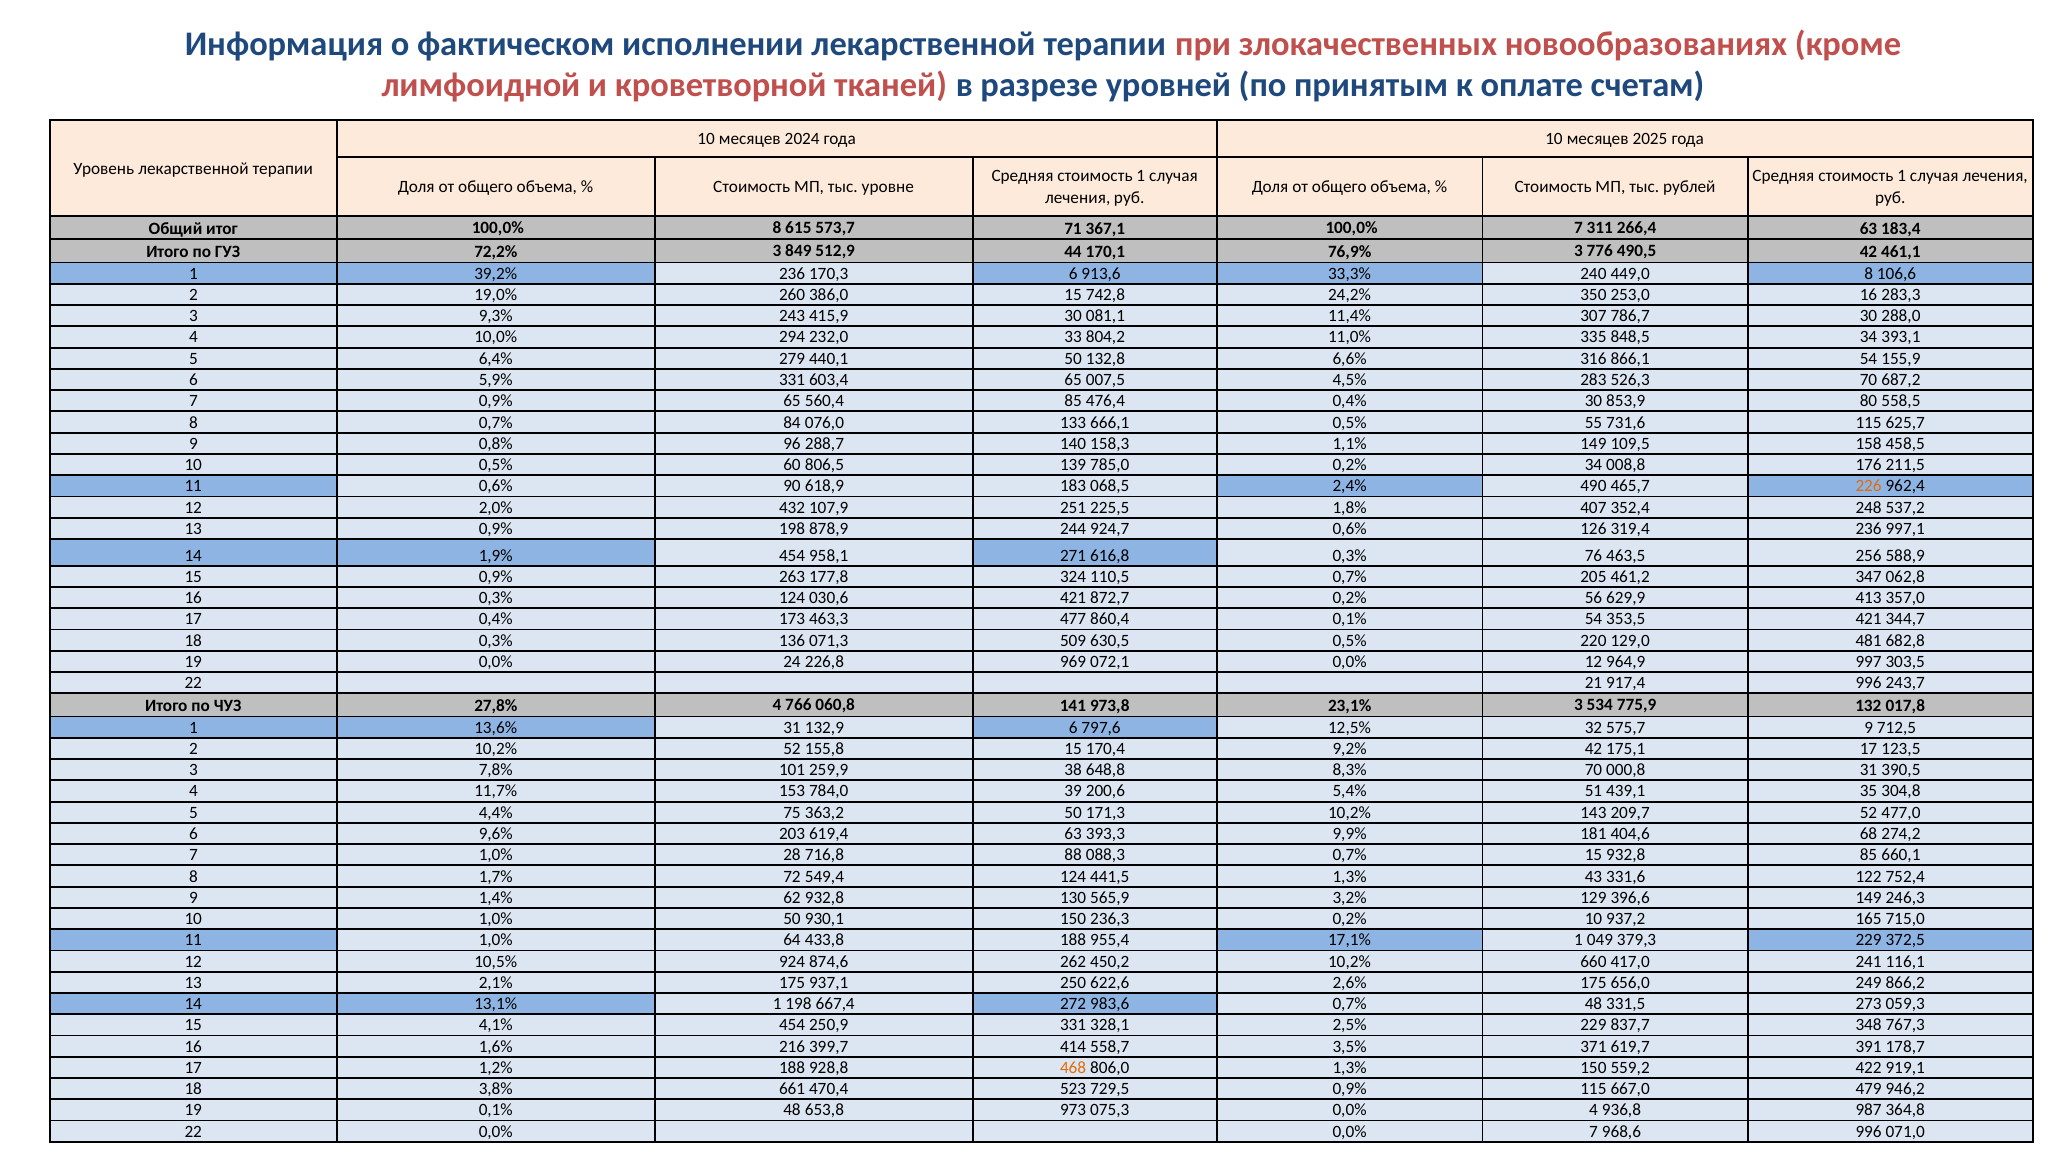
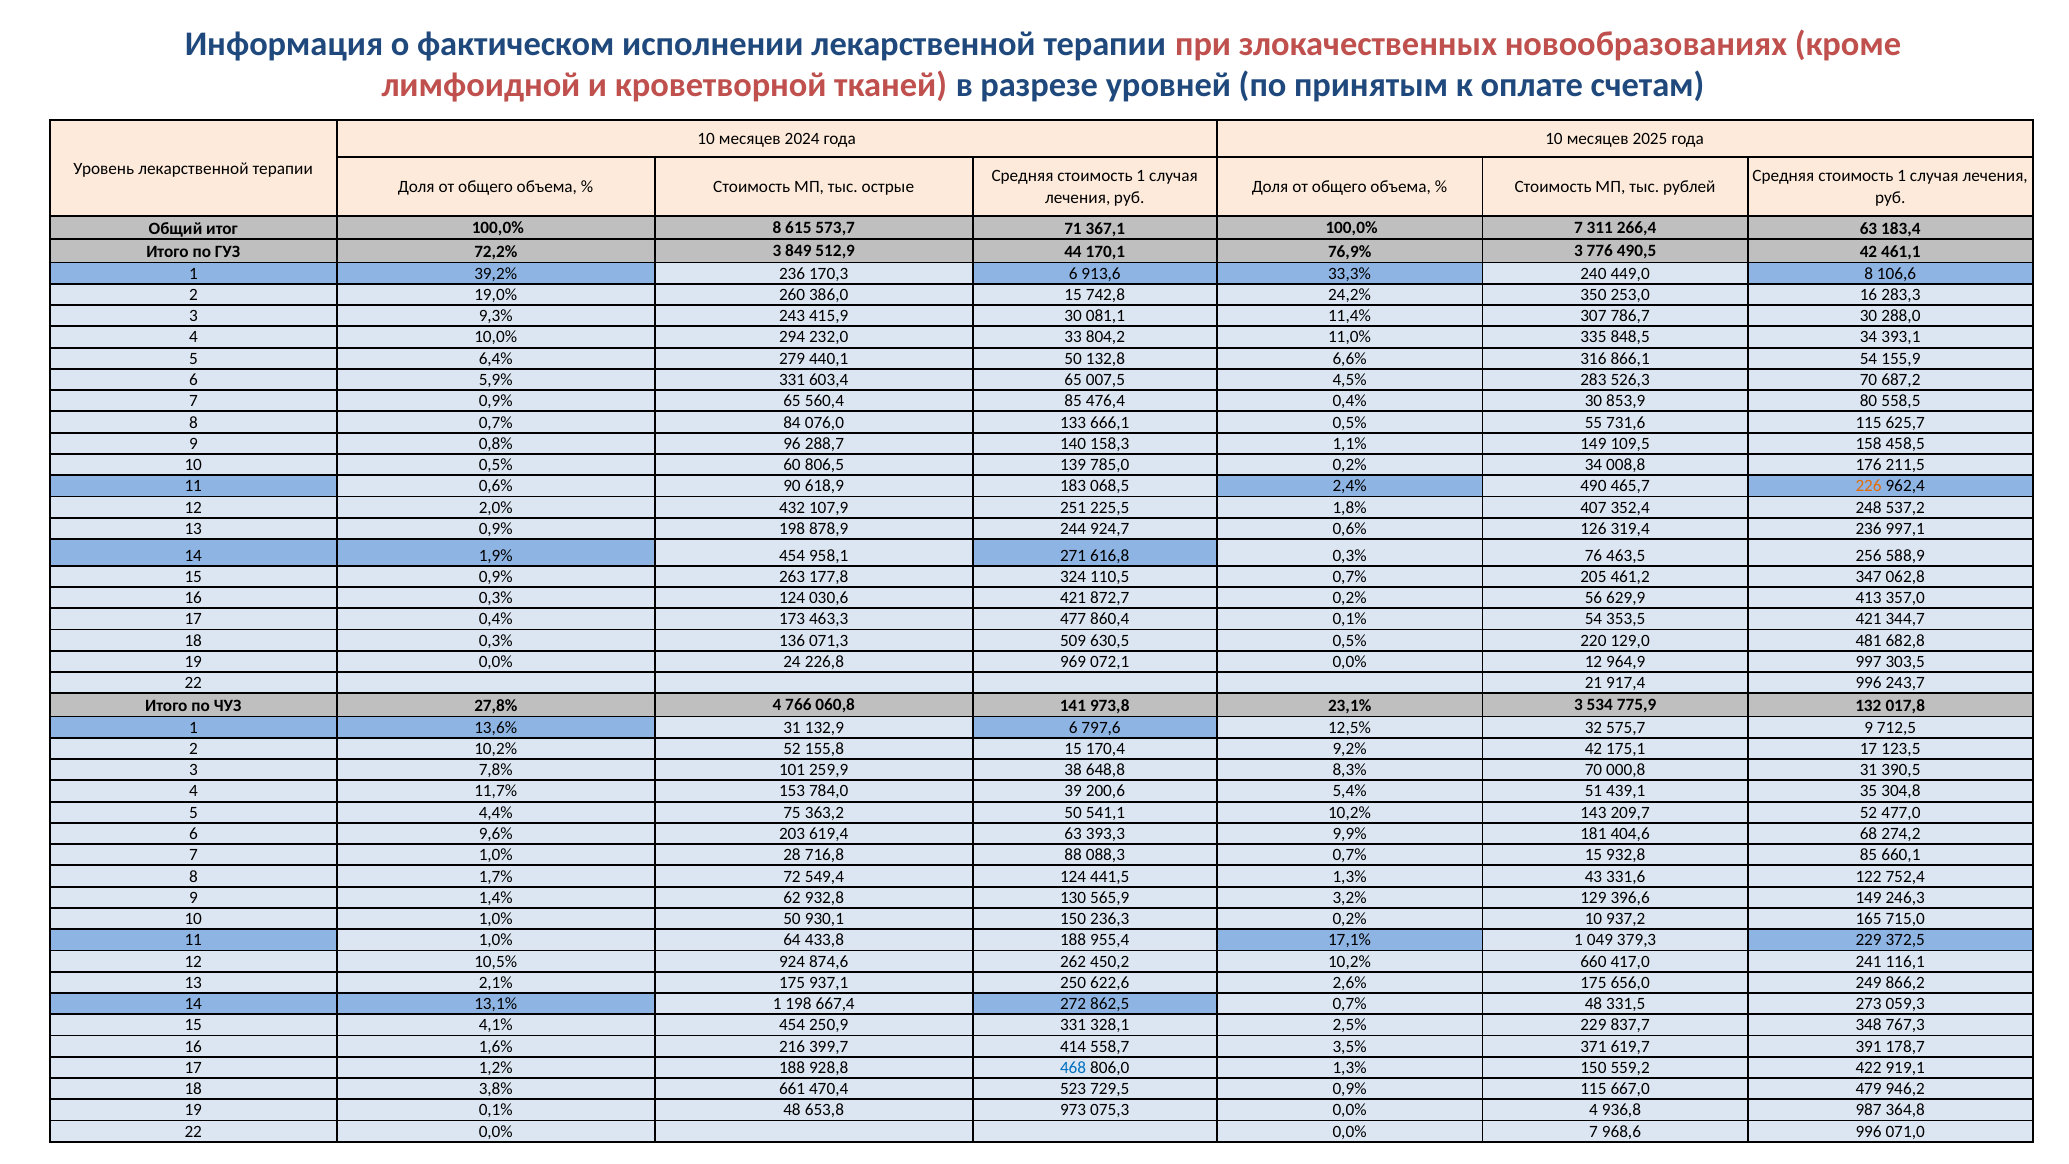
уровне: уровне -> острые
171,3: 171,3 -> 541,1
983,6: 983,6 -> 862,5
468 colour: orange -> blue
